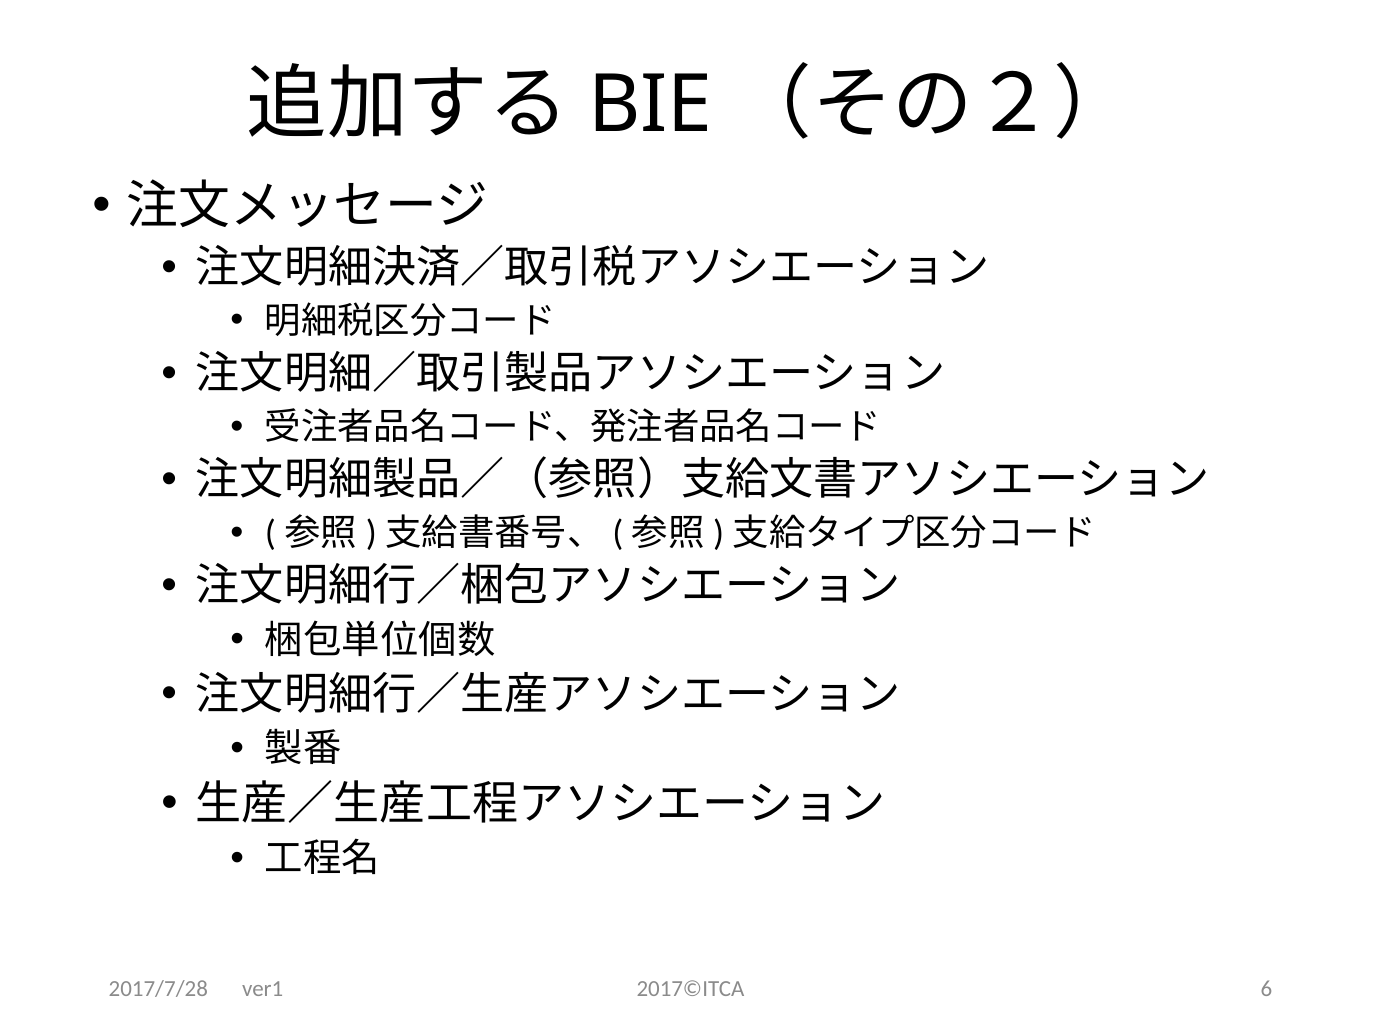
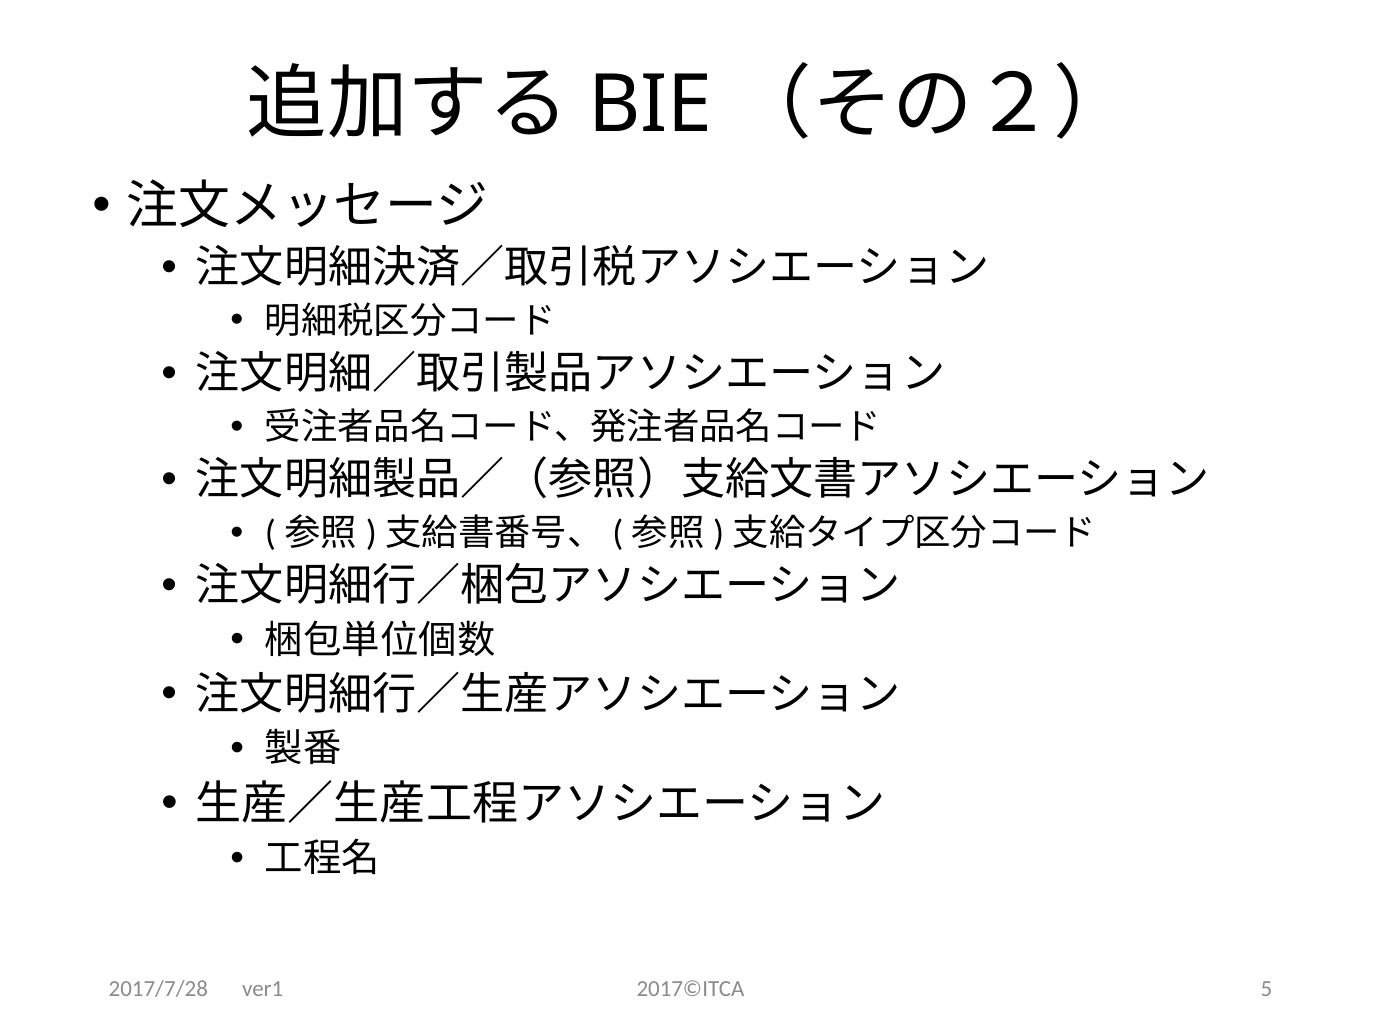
6: 6 -> 5
